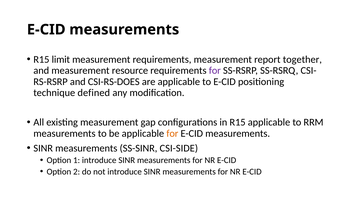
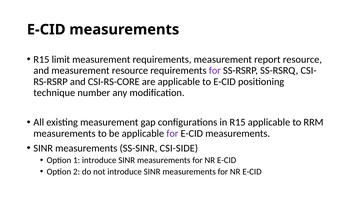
report together: together -> resource
CSI-RS-DOES: CSI-RS-DOES -> CSI-RS-CORE
defined: defined -> number
for at (172, 133) colour: orange -> purple
